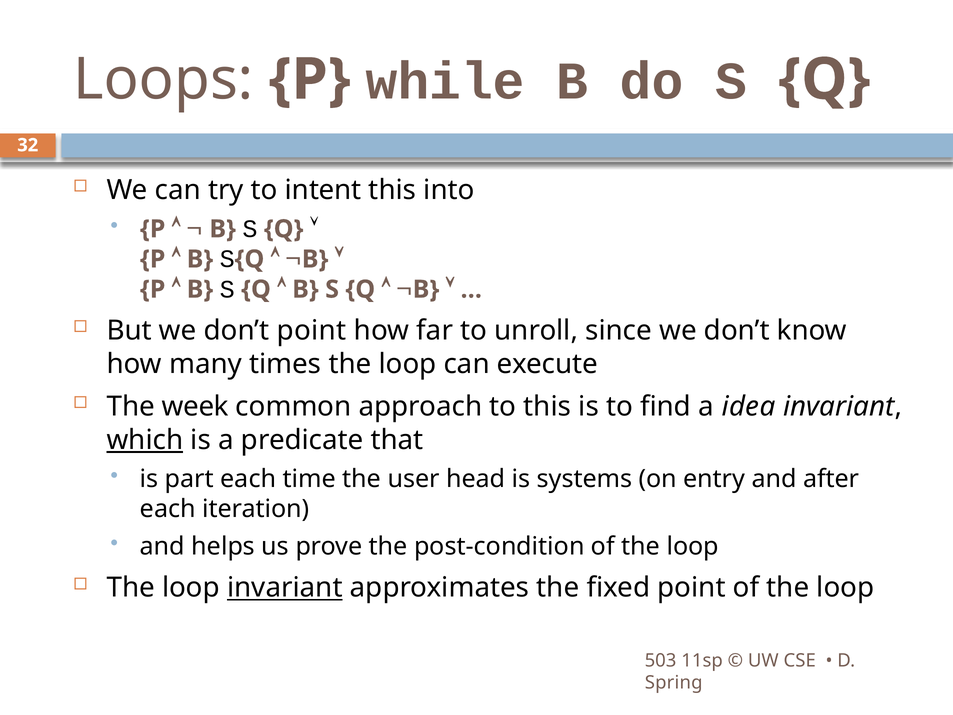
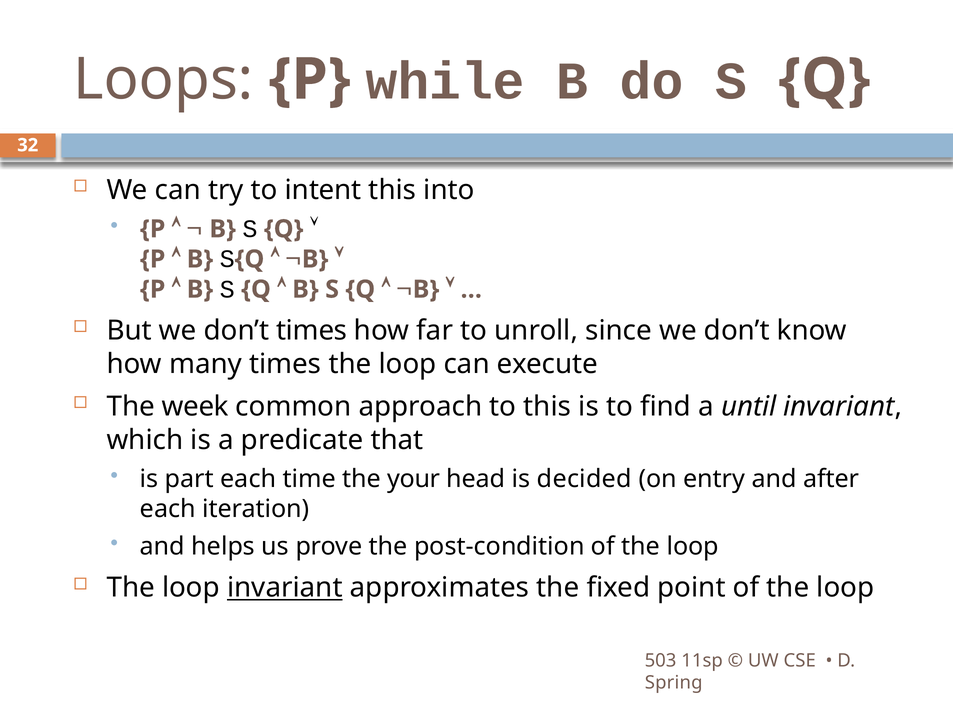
don’t point: point -> times
idea: idea -> until
which underline: present -> none
user: user -> your
systems: systems -> decided
